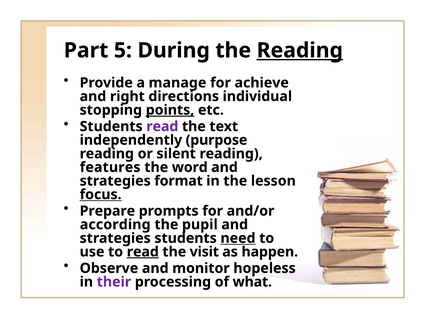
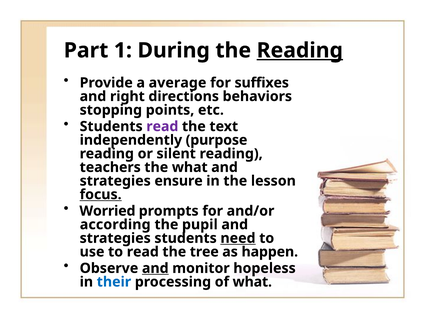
5: 5 -> 1
manage: manage -> average
achieve: achieve -> suffixes
individual: individual -> behaviors
points underline: present -> none
features: features -> teachers
the word: word -> what
format: format -> ensure
Prepare: Prepare -> Worried
read at (143, 252) underline: present -> none
visit: visit -> tree
and at (155, 268) underline: none -> present
their colour: purple -> blue
